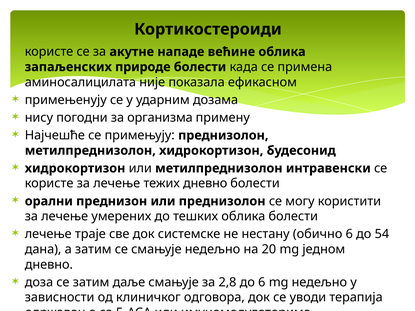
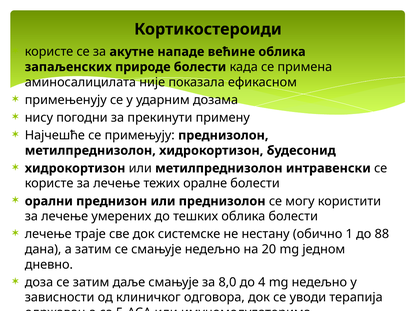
организма: организма -> прекинути
тежих дневно: дневно -> оралне
обично 6: 6 -> 1
54: 54 -> 88
2,8: 2,8 -> 8,0
до 6: 6 -> 4
